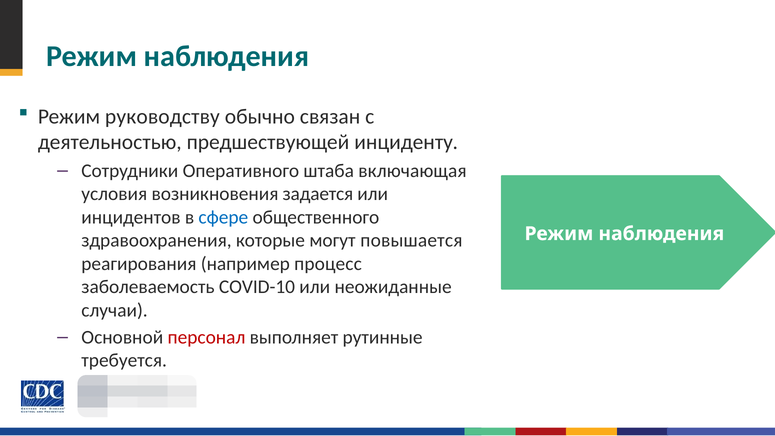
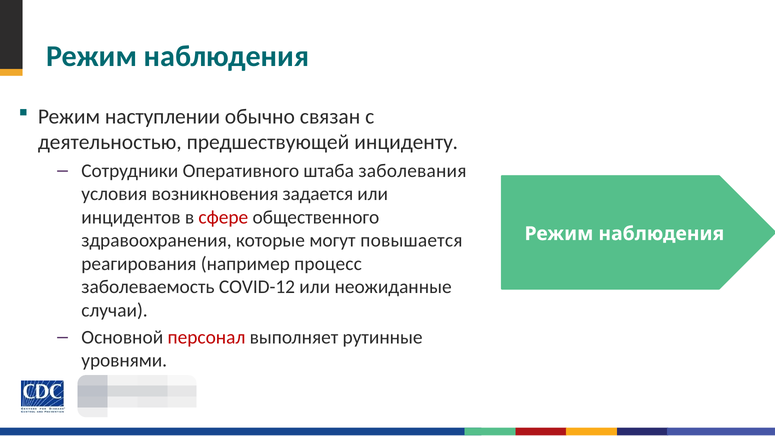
руководству: руководству -> наступлении
включающая: включающая -> заболевания
сфере colour: blue -> red
COVID-10: COVID-10 -> COVID-12
требуется: требуется -> уровнями
